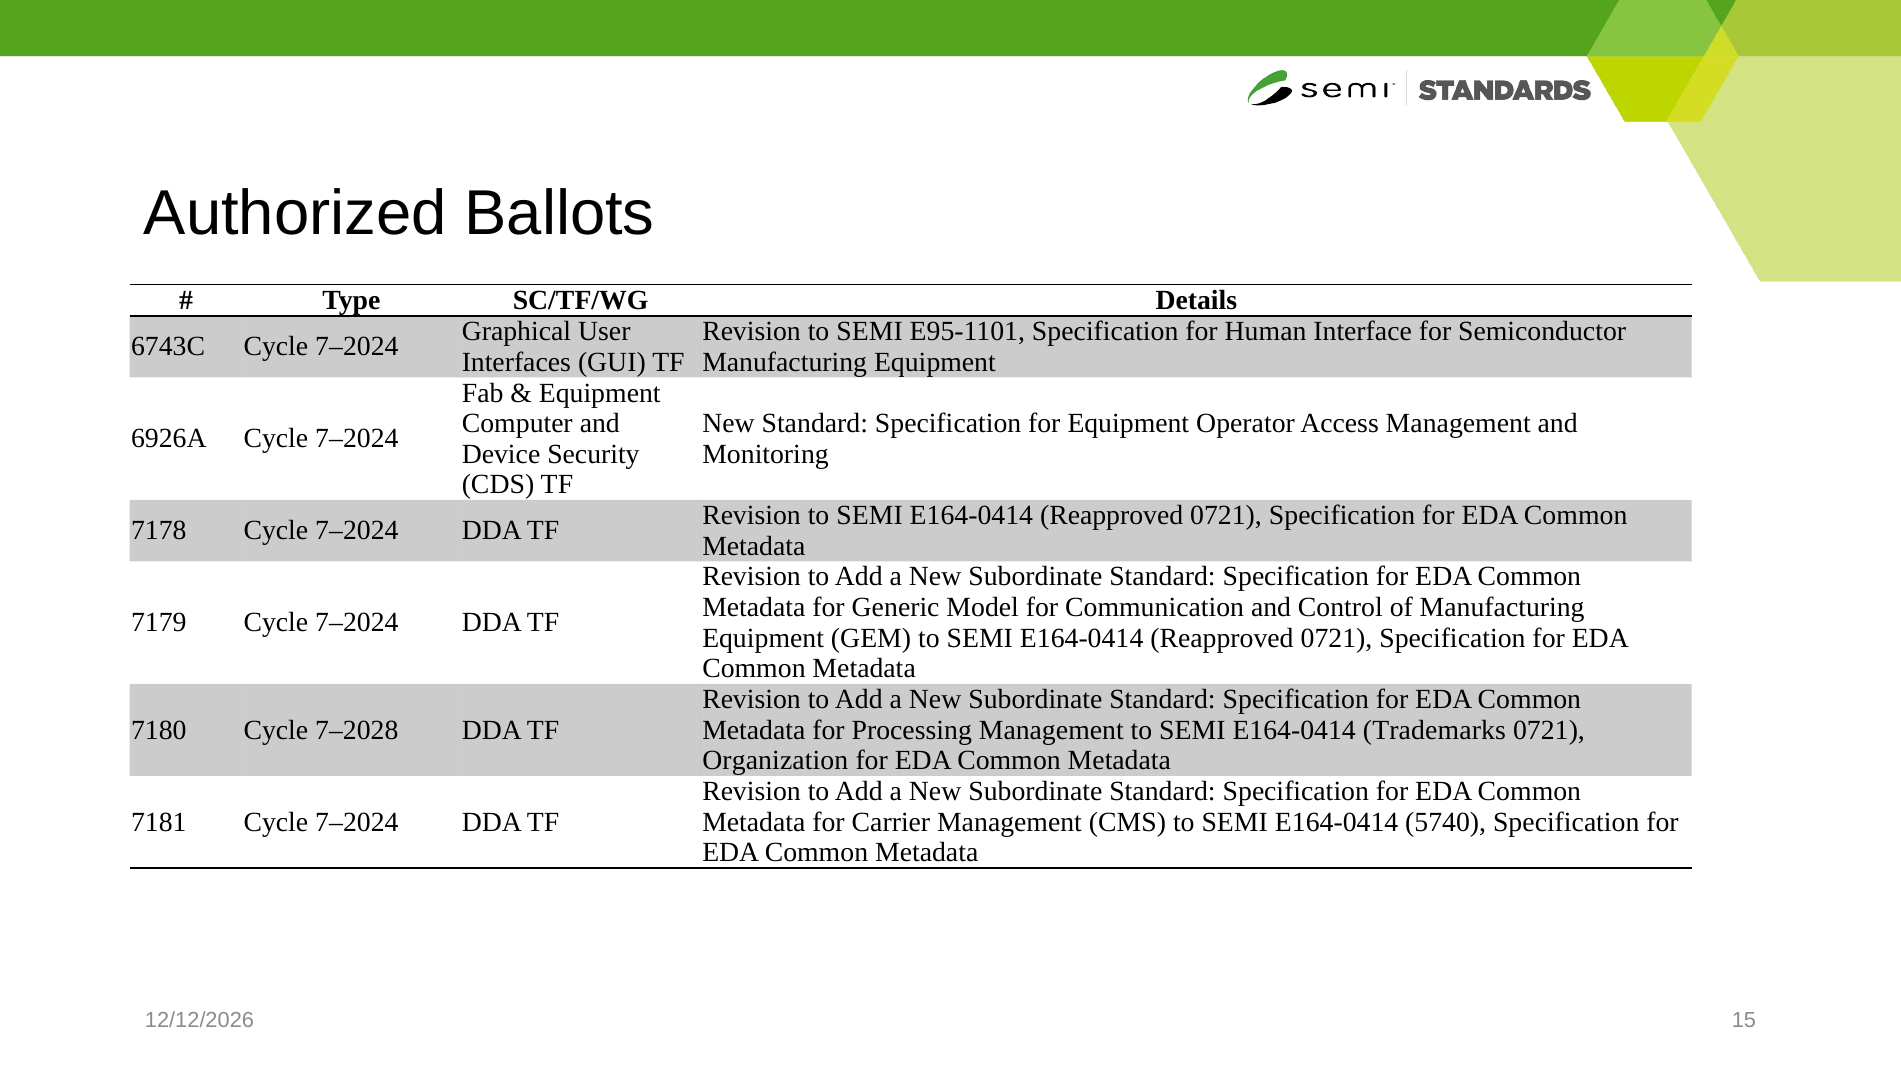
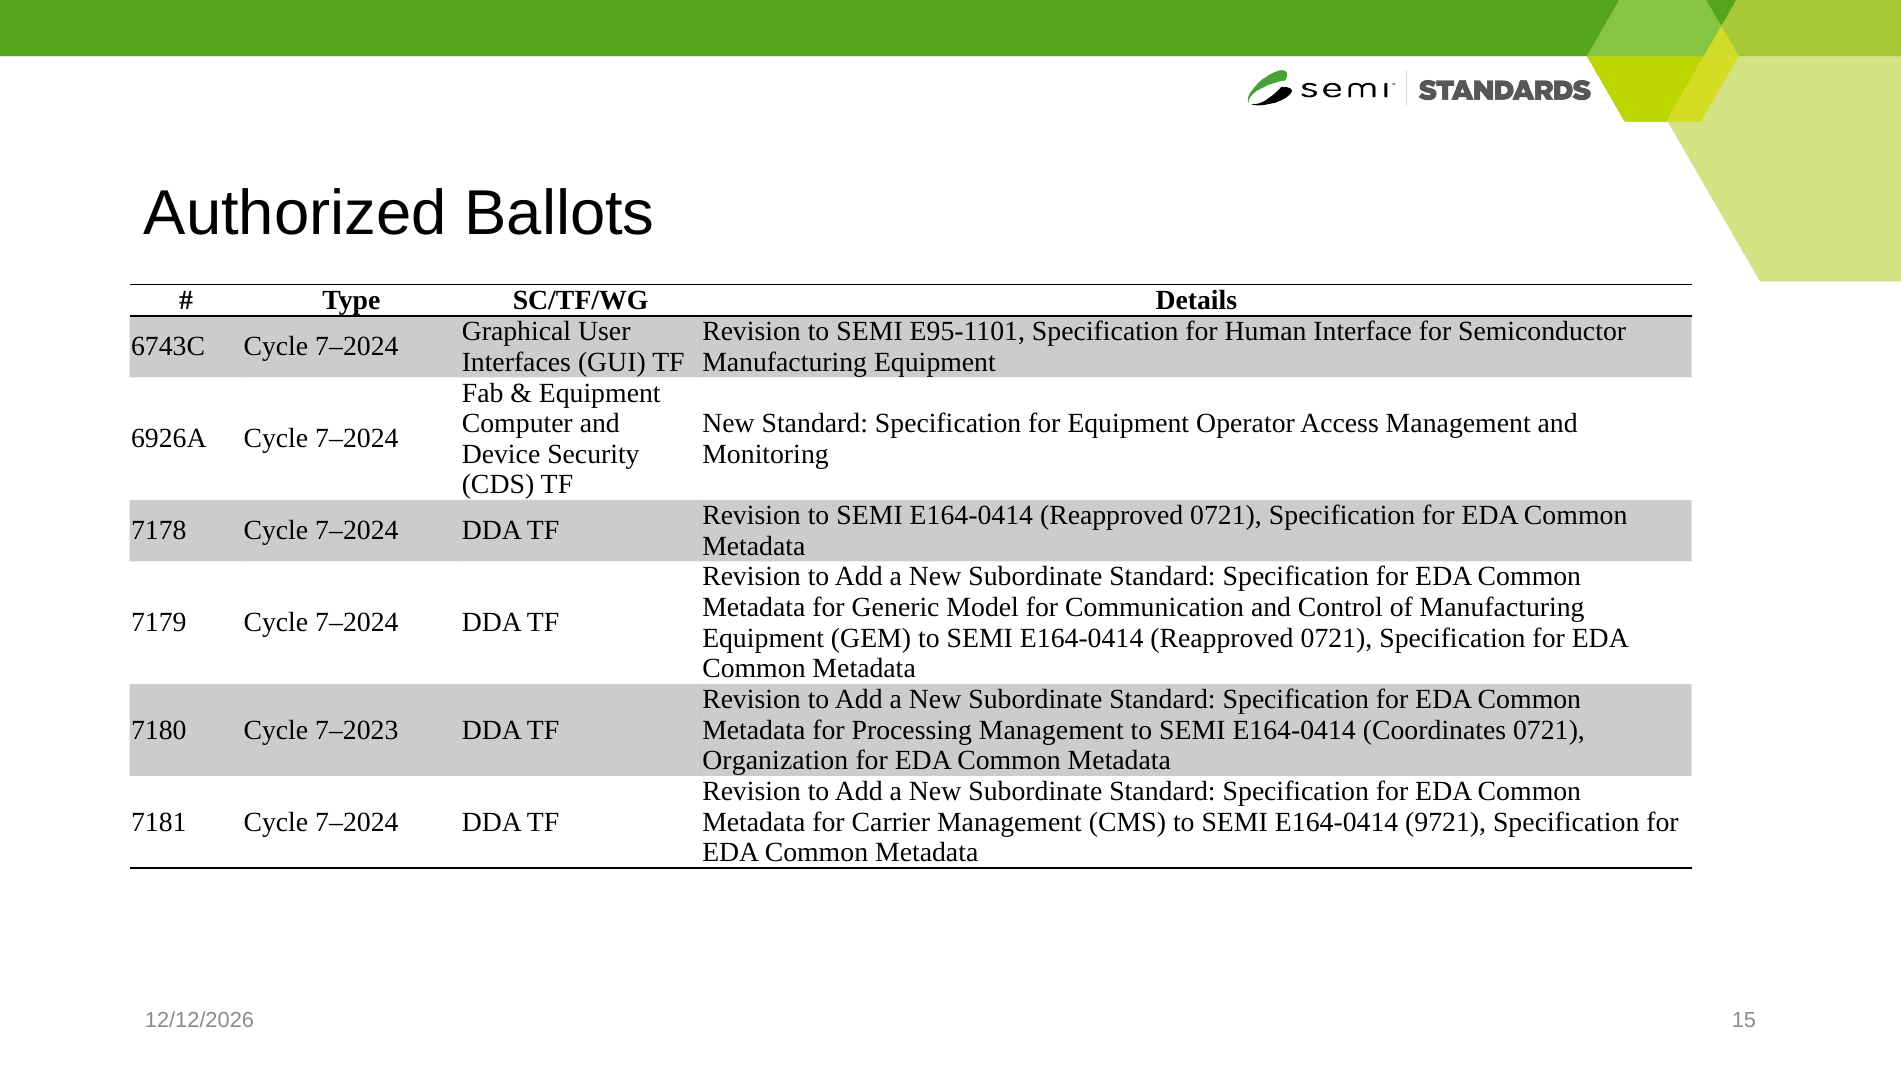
7–2028: 7–2028 -> 7–2023
Trademarks: Trademarks -> Coordinates
5740: 5740 -> 9721
